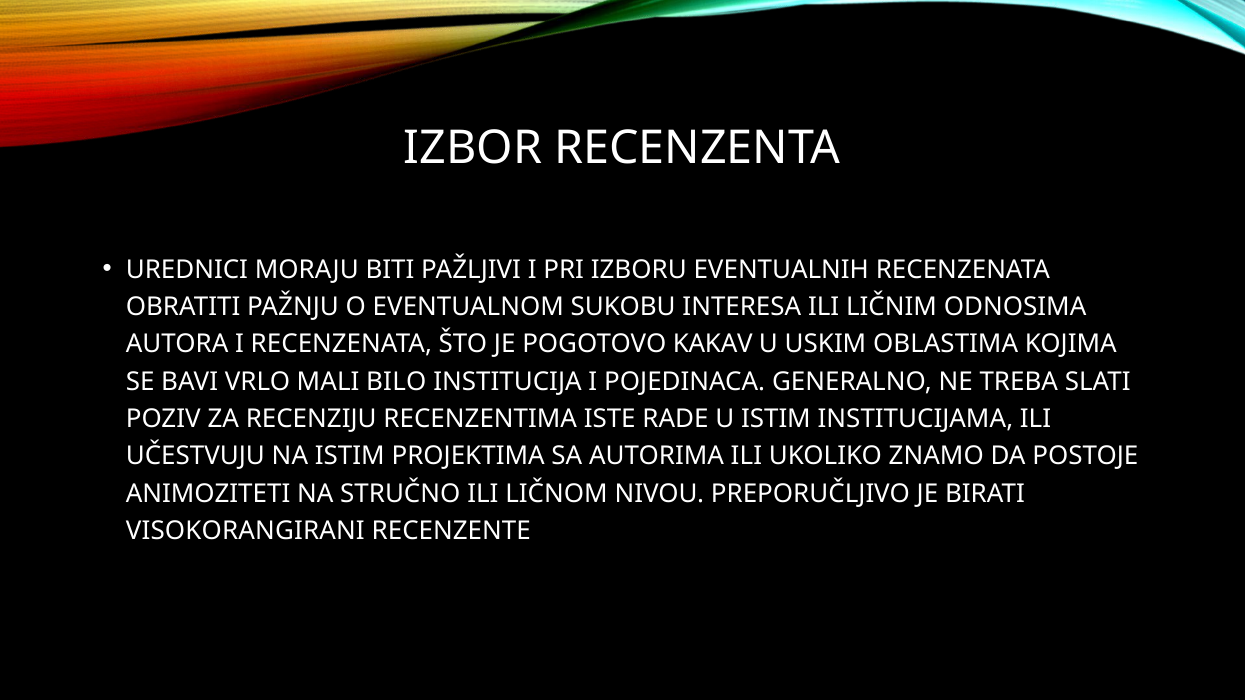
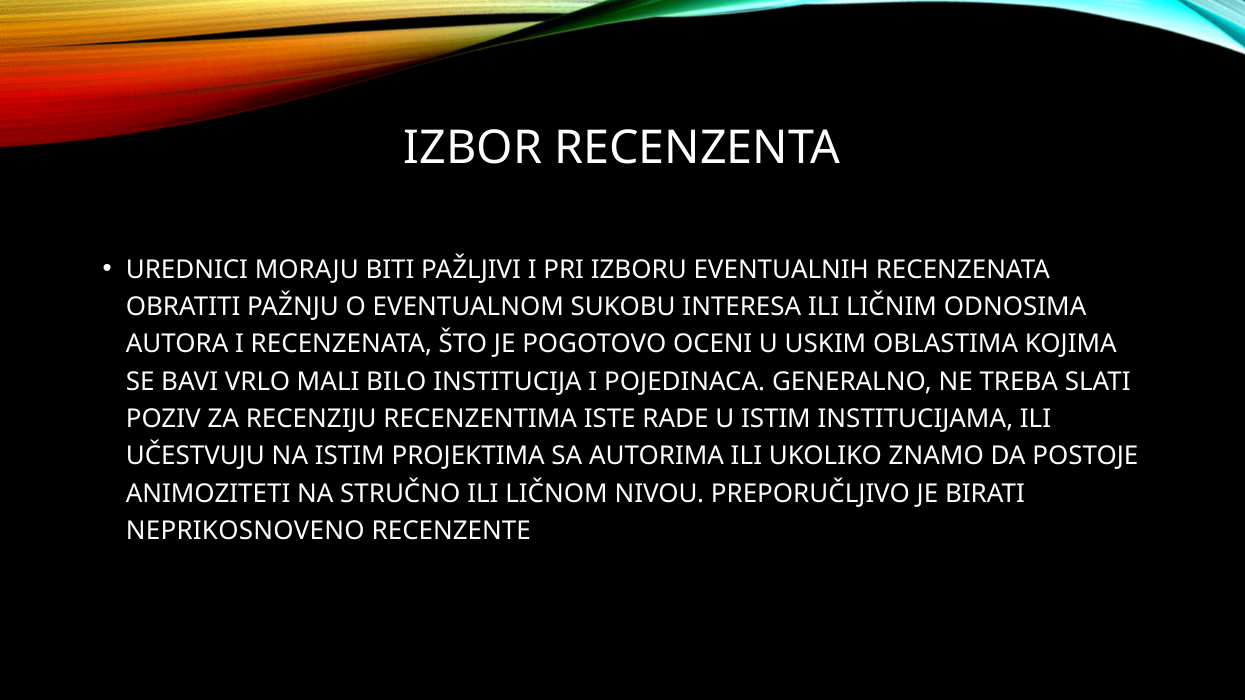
KAKAV: KAKAV -> OCENI
VISOKORANGIRANI: VISOKORANGIRANI -> NEPRIKOSNOVENO
